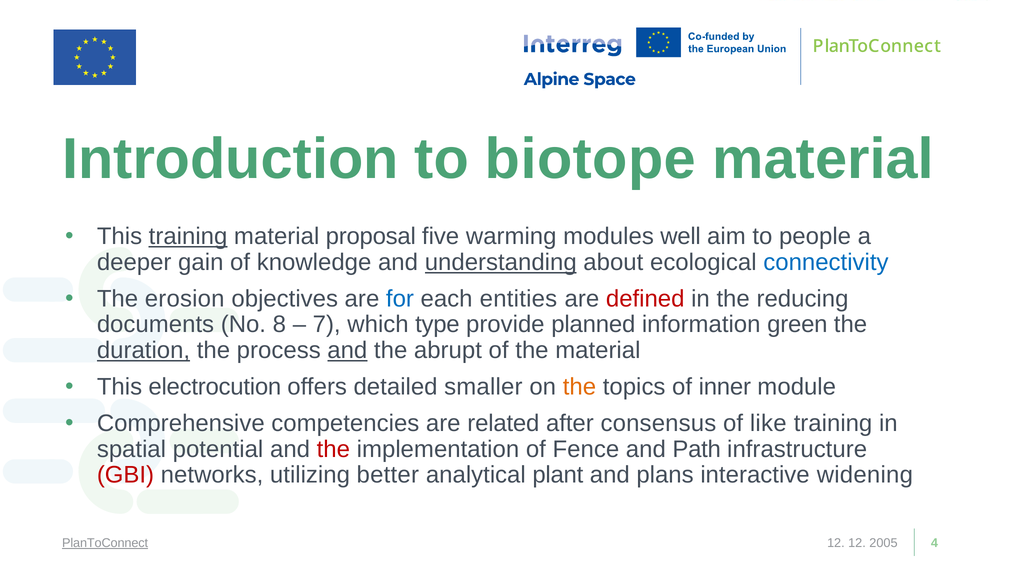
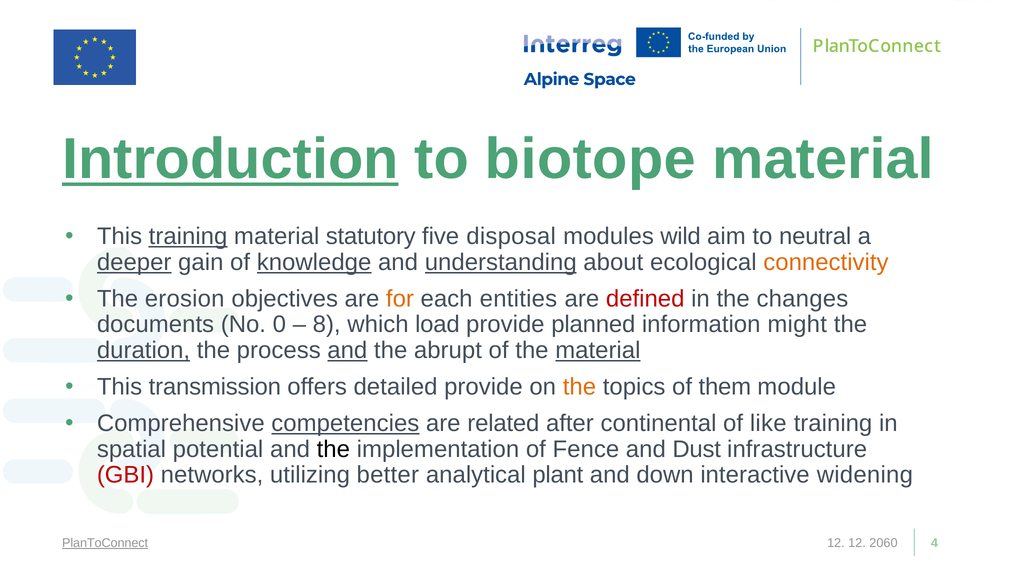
Introduction underline: none -> present
proposal: proposal -> statutory
warming: warming -> disposal
well: well -> wild
people: people -> neutral
deeper underline: none -> present
knowledge underline: none -> present
connectivity colour: blue -> orange
for colour: blue -> orange
reducing: reducing -> changes
8: 8 -> 0
7: 7 -> 8
type: type -> load
green: green -> might
material at (598, 351) underline: none -> present
electrocution: electrocution -> transmission
detailed smaller: smaller -> provide
inner: inner -> them
competencies underline: none -> present
consensus: consensus -> continental
the at (333, 449) colour: red -> black
Path: Path -> Dust
plans: plans -> down
2005: 2005 -> 2060
